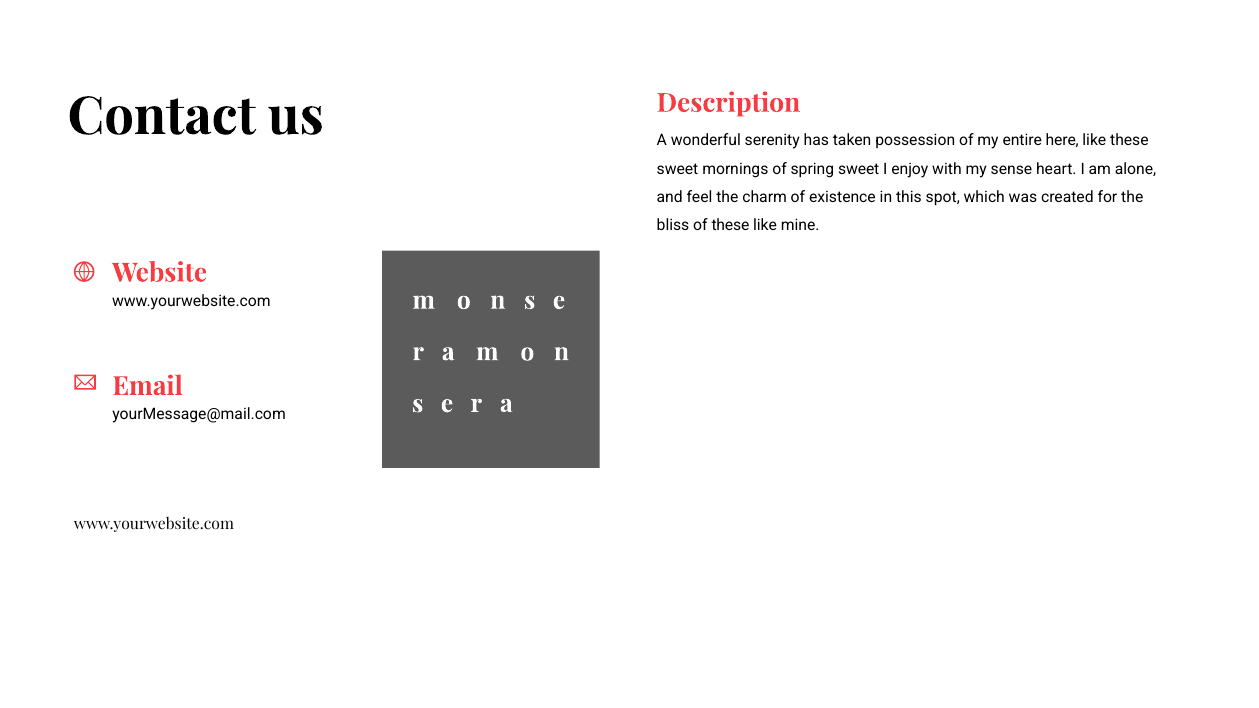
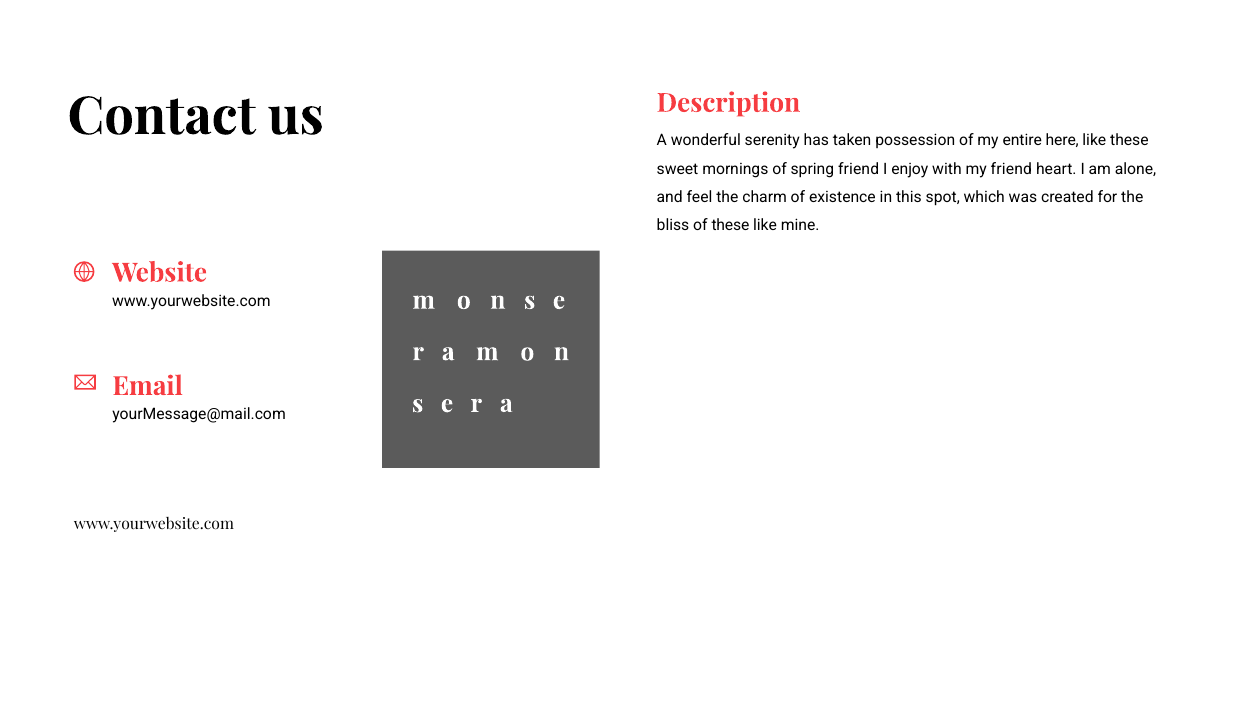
spring sweet: sweet -> friend
my sense: sense -> friend
